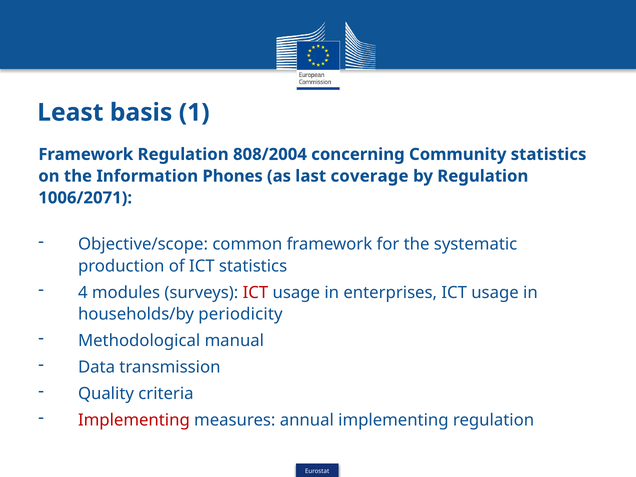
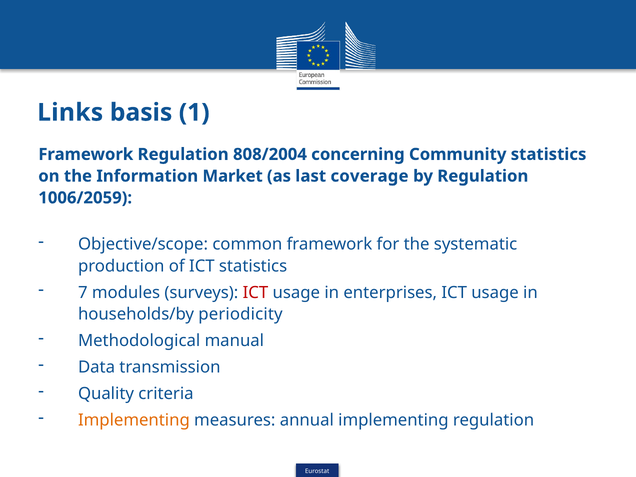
Least: Least -> Links
Phones: Phones -> Market
1006/2071: 1006/2071 -> 1006/2059
4: 4 -> 7
Implementing at (134, 420) colour: red -> orange
